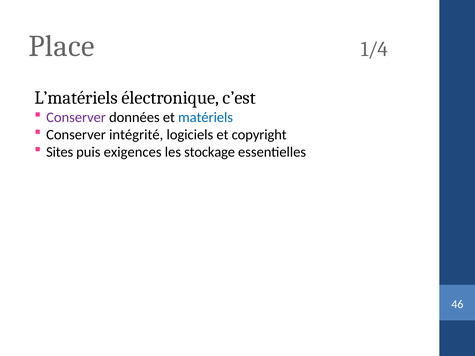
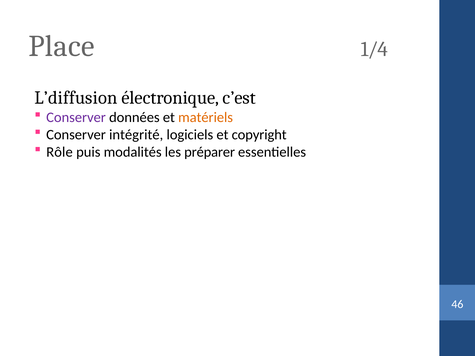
L’matériels: L’matériels -> L’diffusion
matériels colour: blue -> orange
Sites: Sites -> Rôle
exigences: exigences -> modalités
stockage: stockage -> préparer
